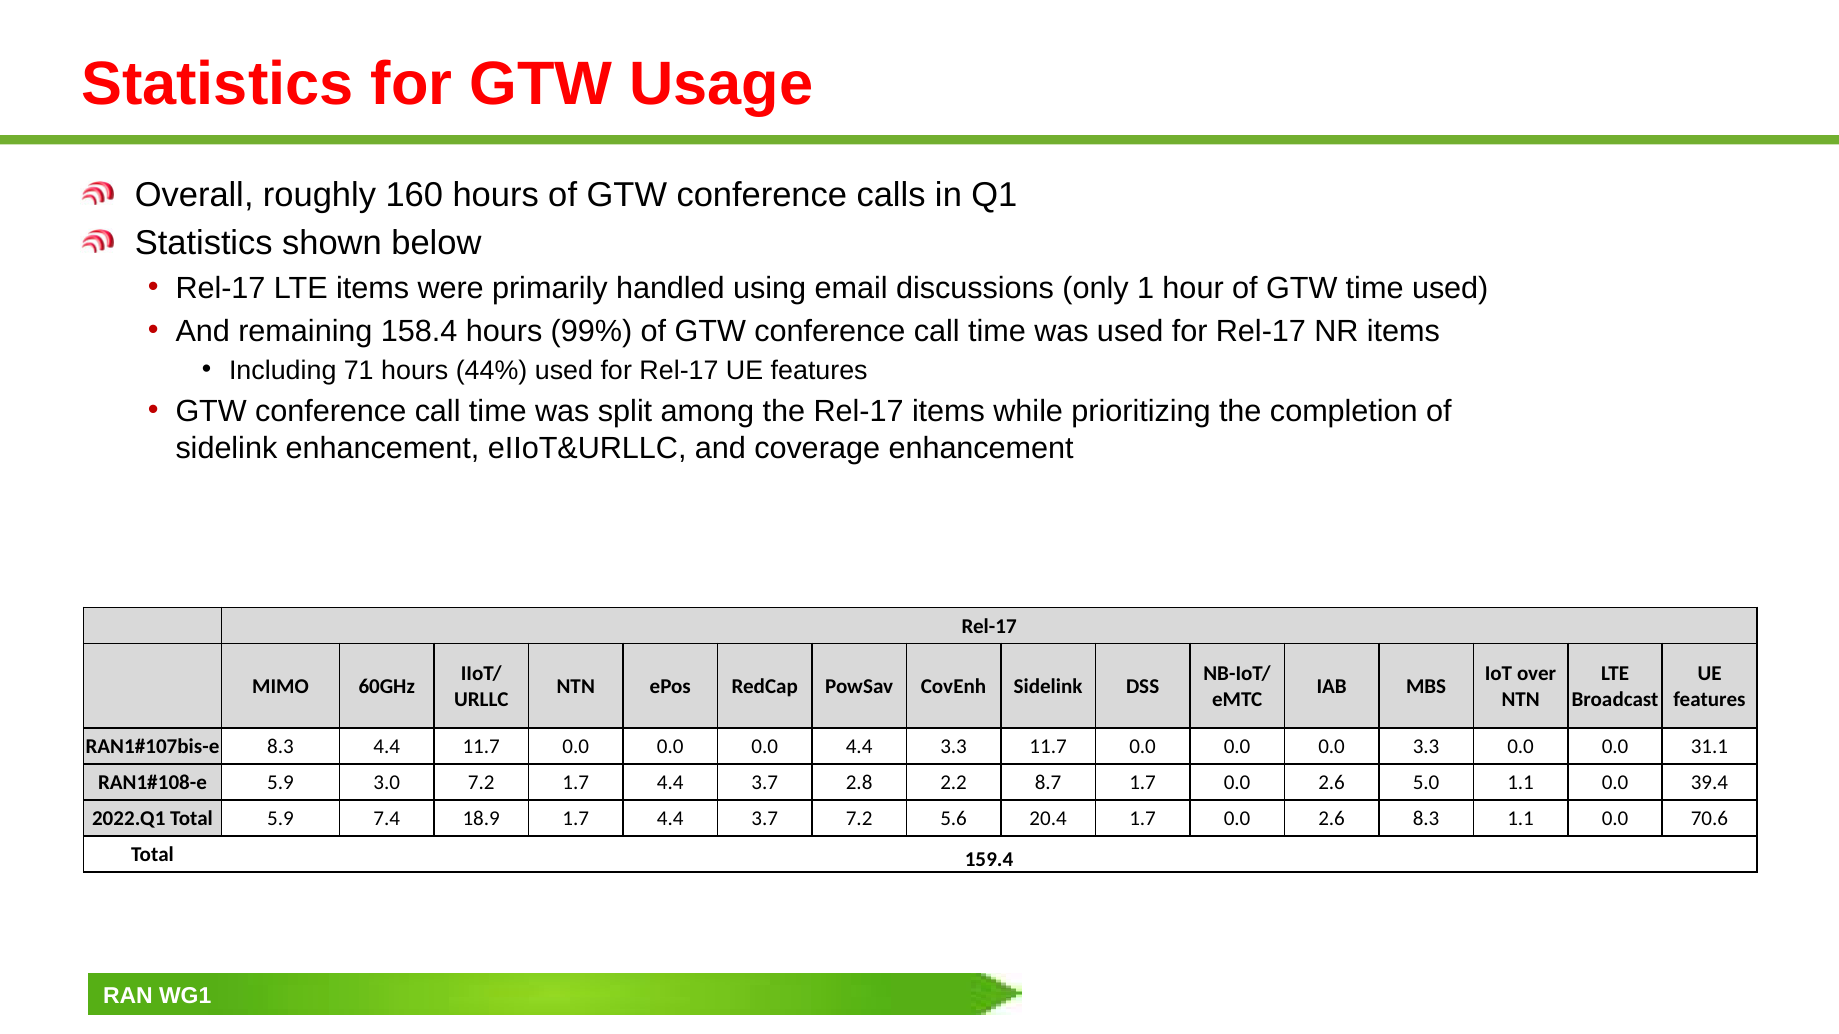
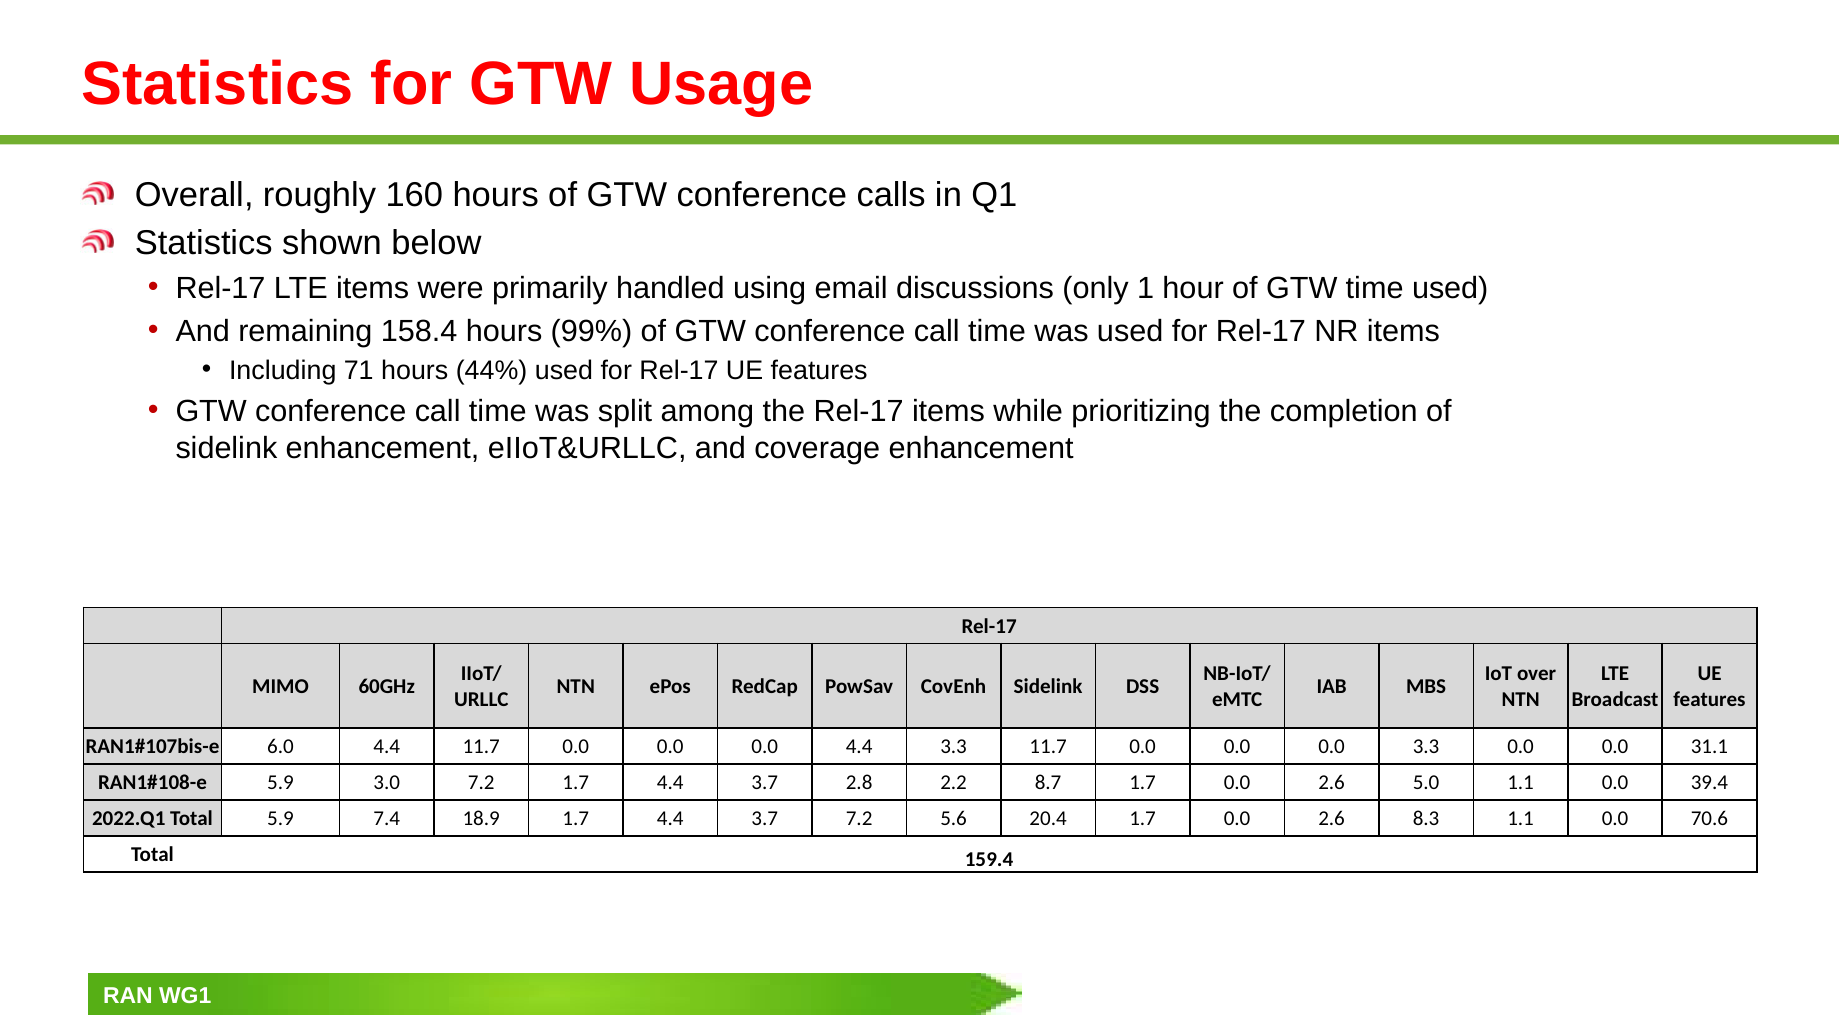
8.3 at (280, 747): 8.3 -> 6.0
